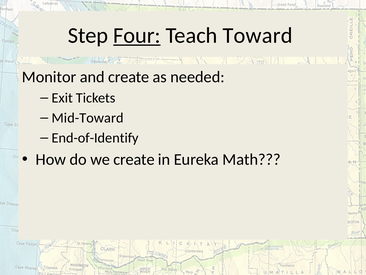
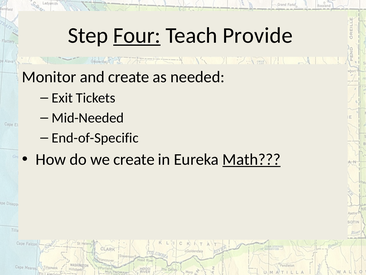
Toward: Toward -> Provide
Mid-Toward: Mid-Toward -> Mid-Needed
End-of-Identify: End-of-Identify -> End-of-Specific
Math underline: none -> present
